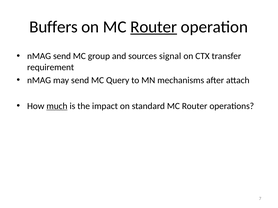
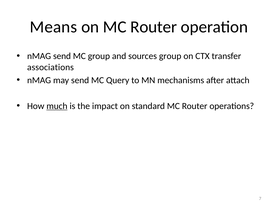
Buffers: Buffers -> Means
Router at (154, 27) underline: present -> none
sources signal: signal -> group
requirement: requirement -> associations
